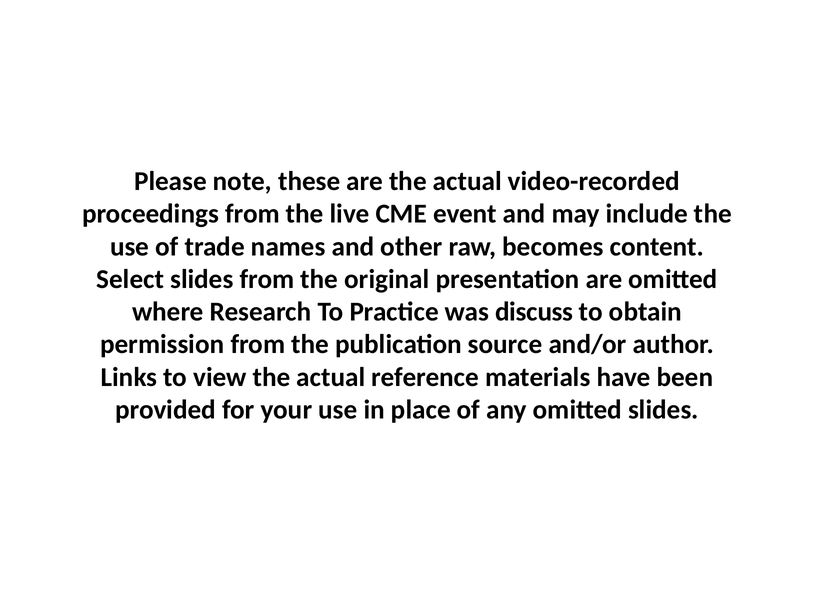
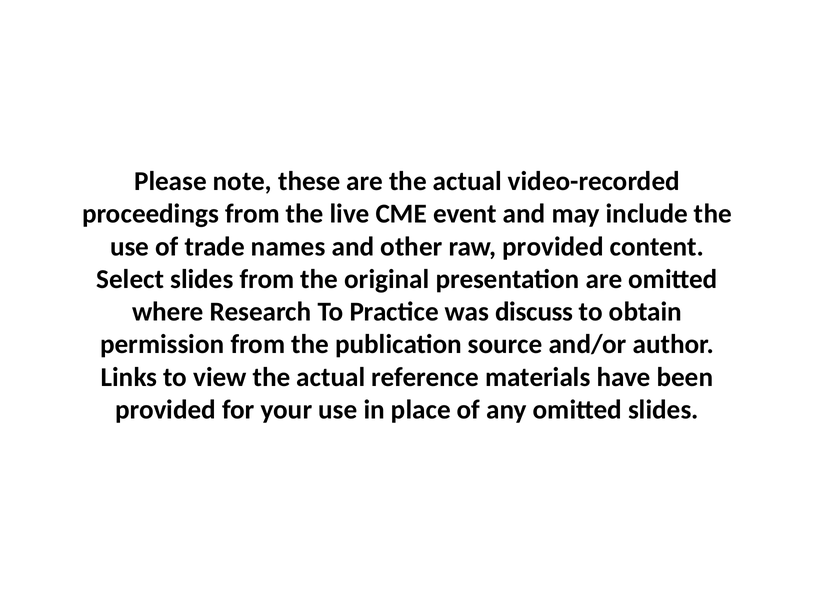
raw becomes: becomes -> provided
